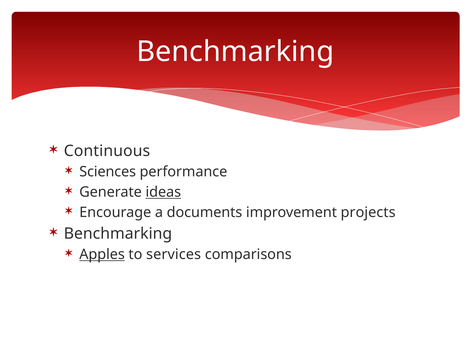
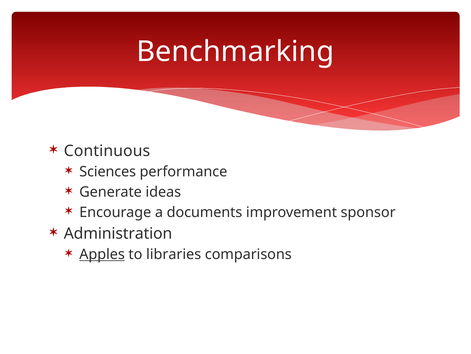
ideas underline: present -> none
projects: projects -> sponsor
Benchmarking at (118, 233): Benchmarking -> Administration
services: services -> libraries
